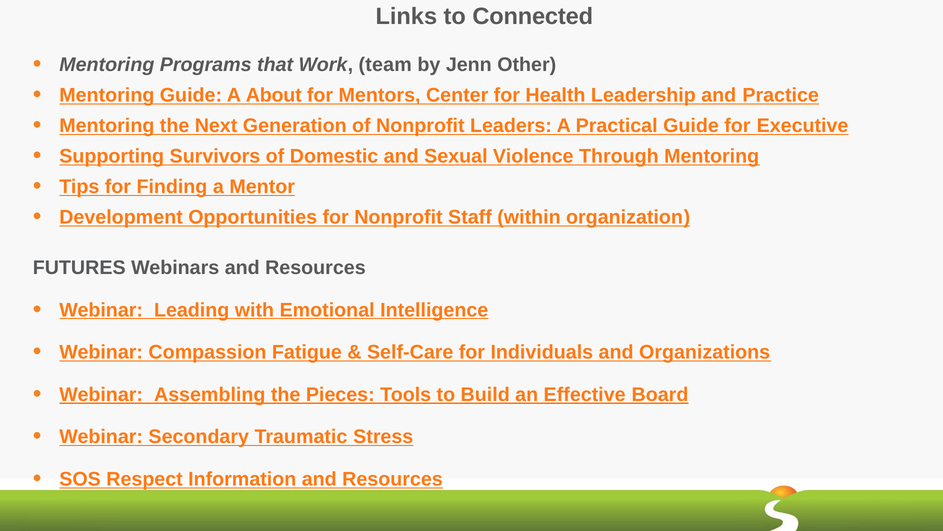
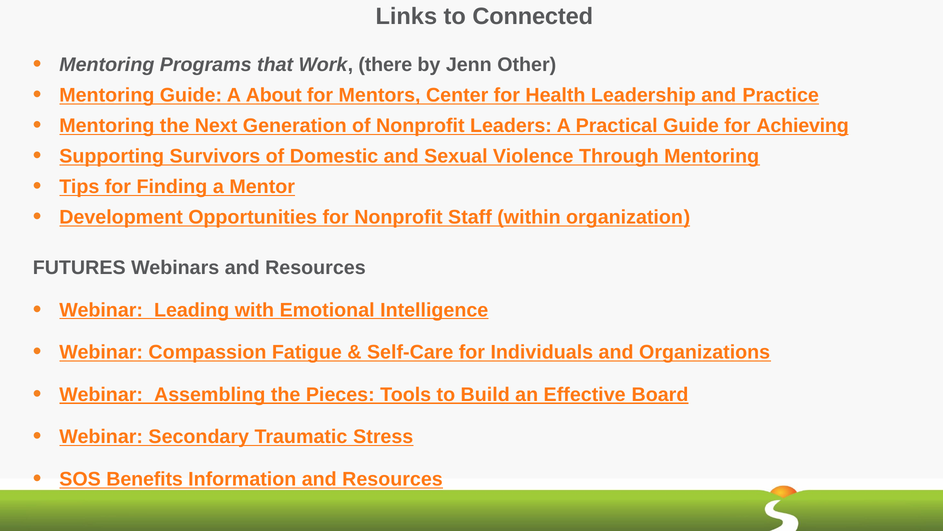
team: team -> there
Executive: Executive -> Achieving
Respect: Respect -> Benefits
